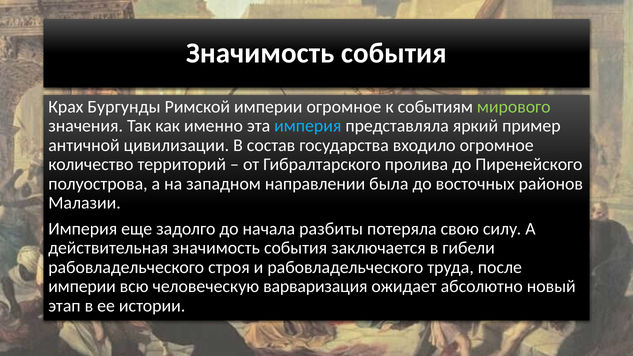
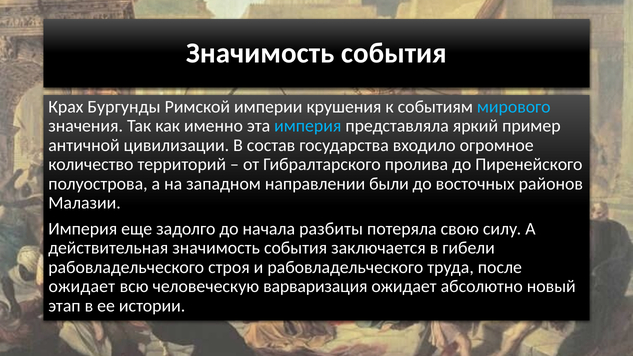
империи огромное: огромное -> крушения
мирового colour: light green -> light blue
была: была -> были
империи at (82, 287): империи -> ожидает
